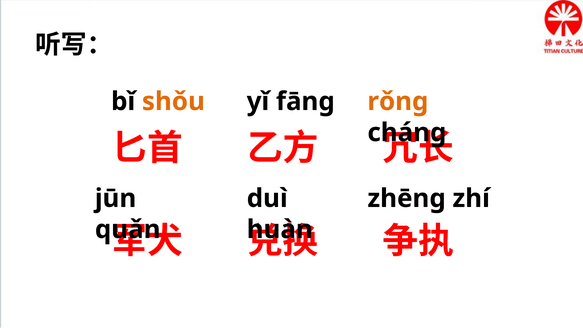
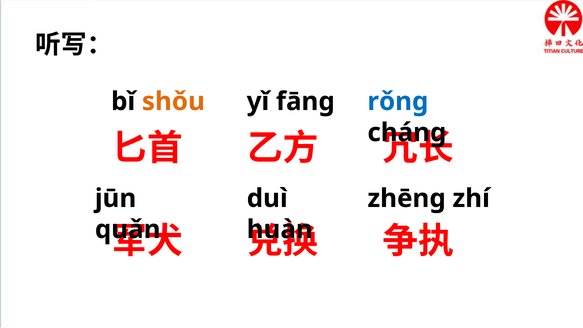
rǒng colour: orange -> blue
